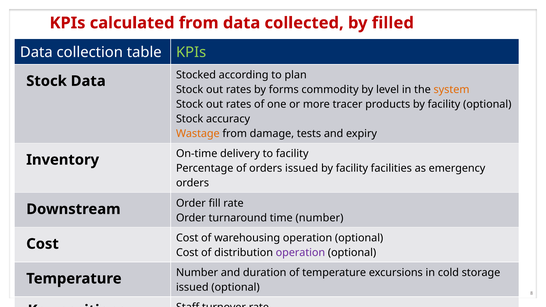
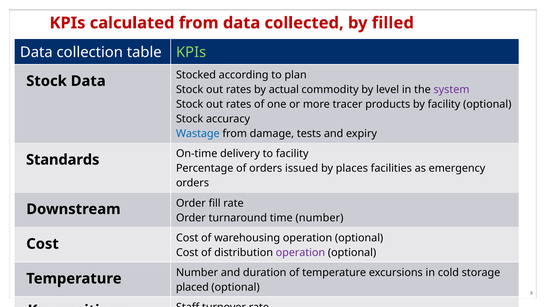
forms: forms -> actual
system colour: orange -> purple
Wastage colour: orange -> blue
Inventory: Inventory -> Standards
facility at (352, 168): facility -> places
issued at (192, 287): issued -> placed
